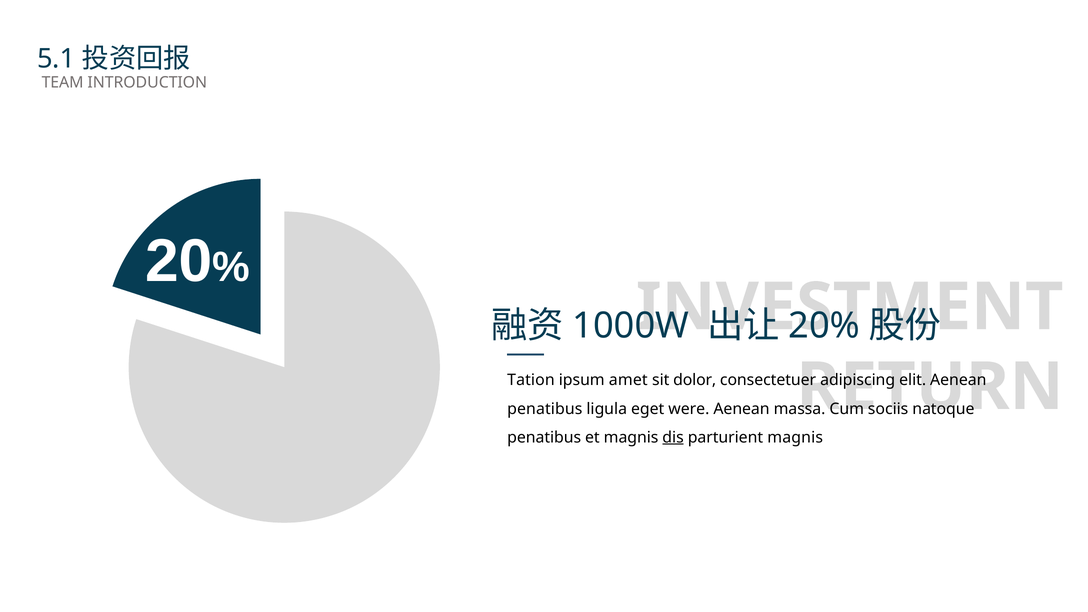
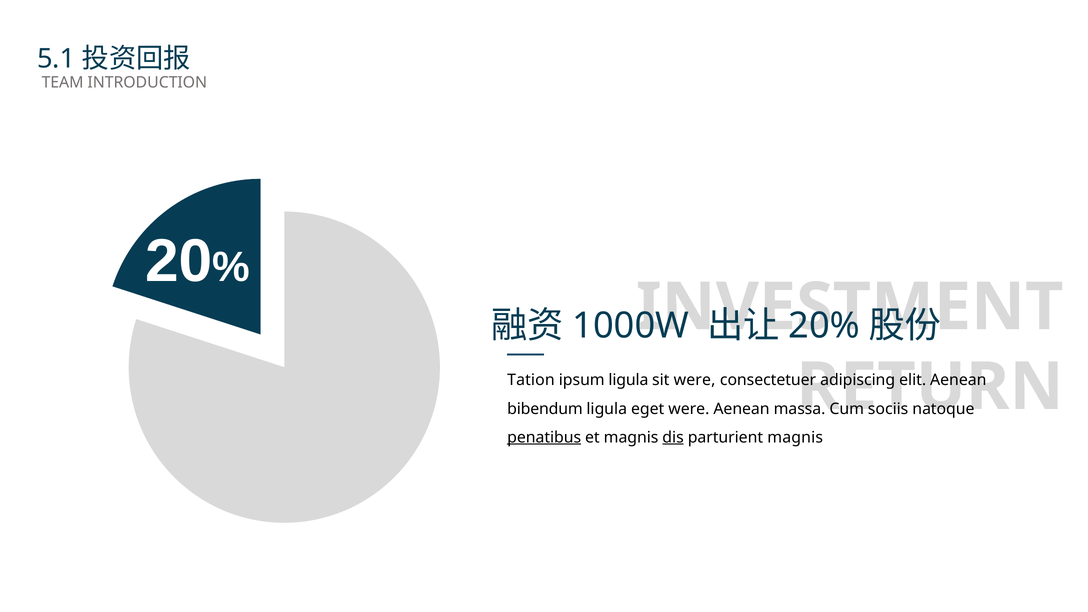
ipsum amet: amet -> ligula
sit dolor: dolor -> were
penatibus at (545, 409): penatibus -> bibendum
penatibus at (544, 437) underline: none -> present
